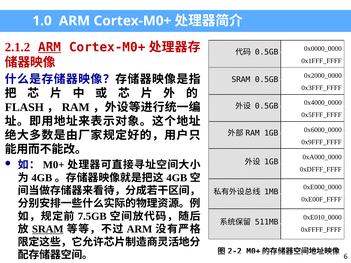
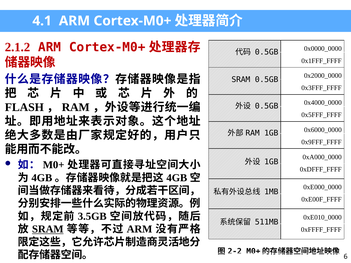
1.0: 1.0 -> 4.1
ARM at (50, 47) underline: present -> none
7.5GB: 7.5GB -> 3.5GB
